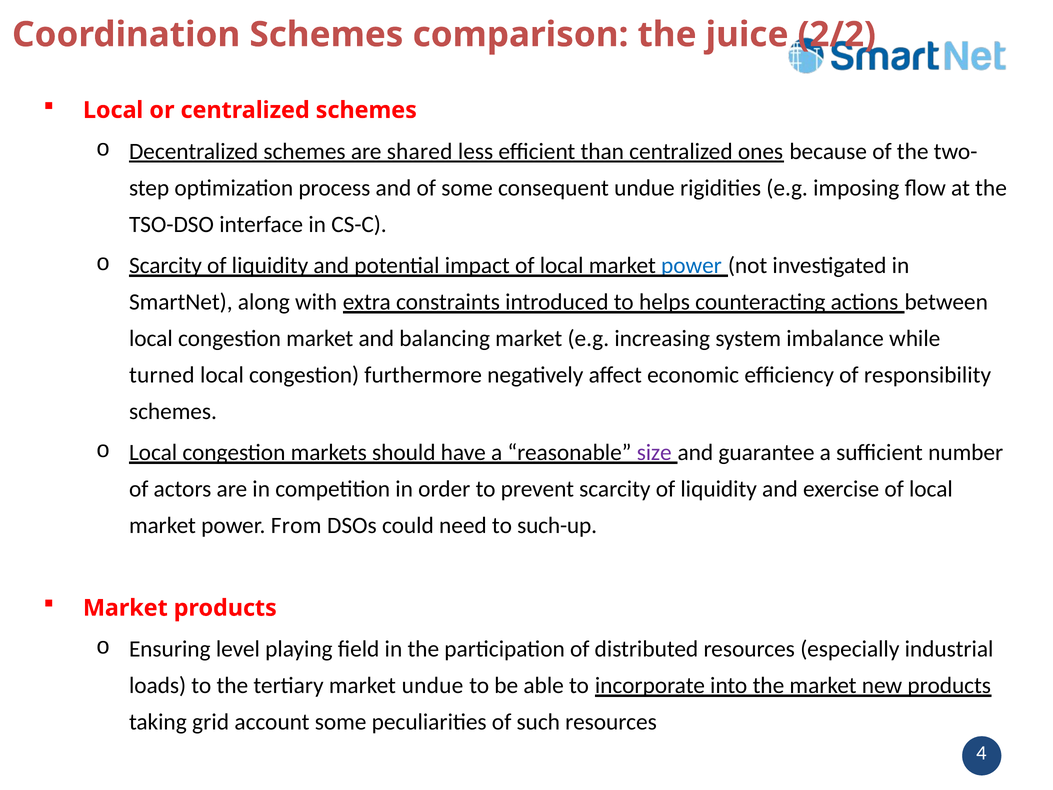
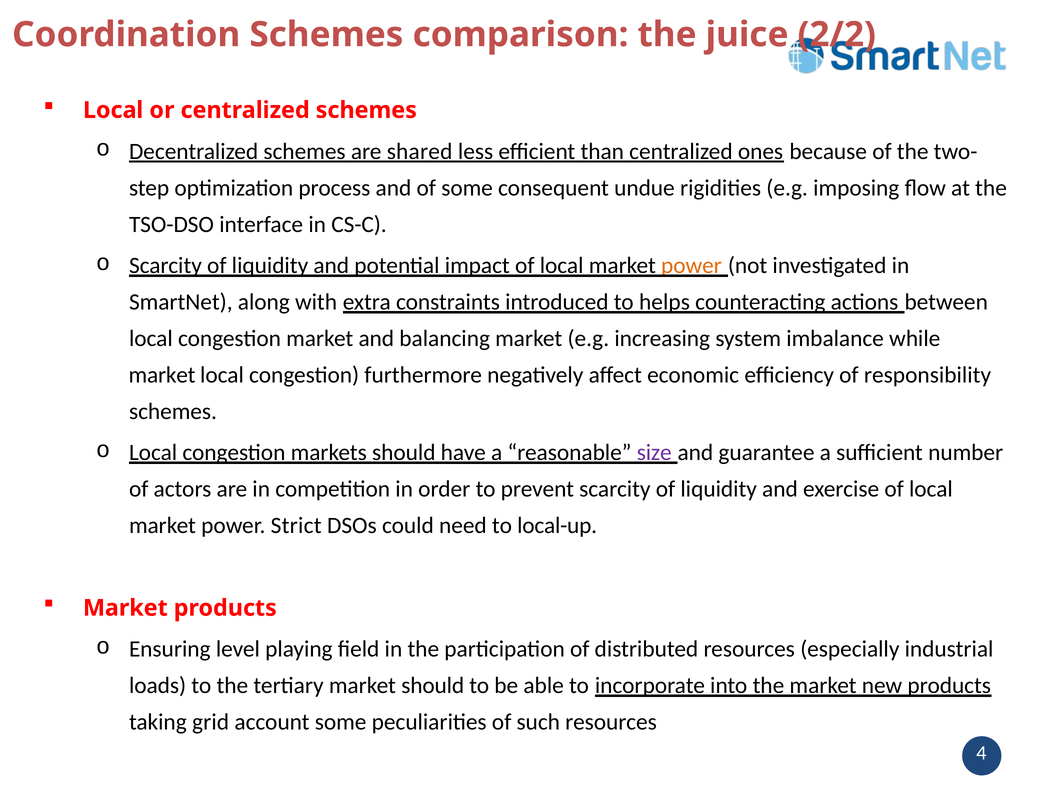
power at (691, 265) colour: blue -> orange
turned at (162, 375): turned -> market
From: From -> Strict
such-up: such-up -> local-up
market undue: undue -> should
